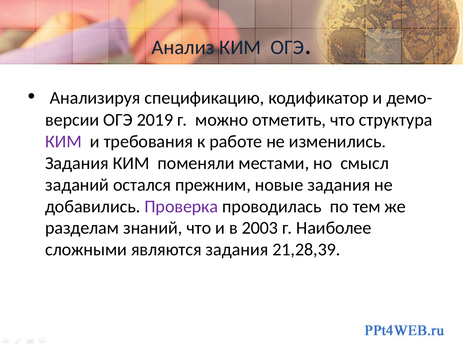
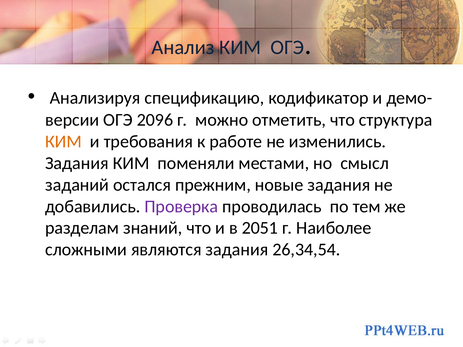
2019: 2019 -> 2096
КИМ at (63, 142) colour: purple -> orange
2003: 2003 -> 2051
21,28,39: 21,28,39 -> 26,34,54
